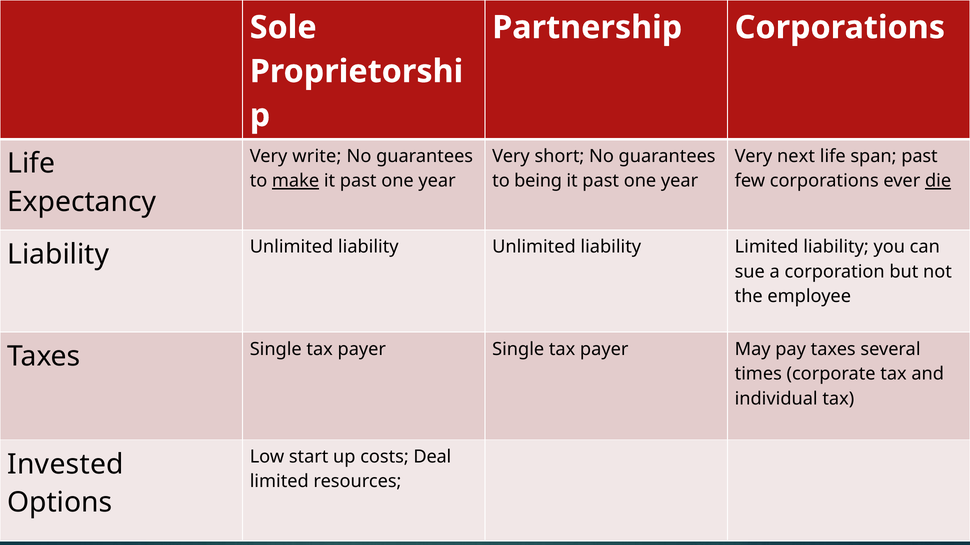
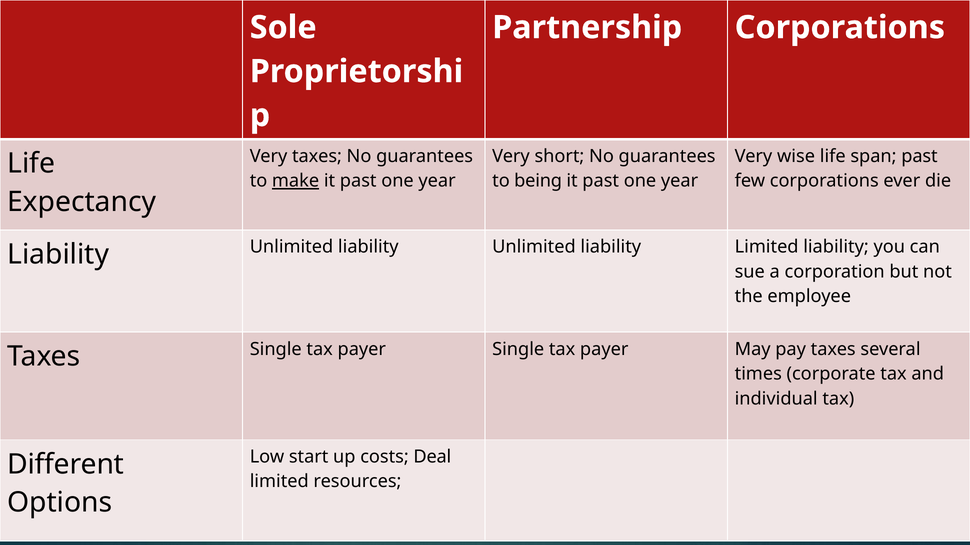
Very write: write -> taxes
next: next -> wise
die underline: present -> none
Invested: Invested -> Different
